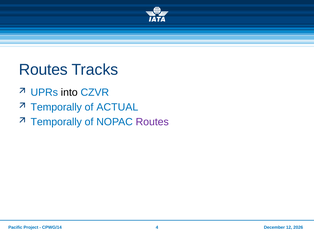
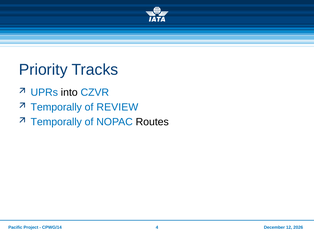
Routes at (43, 70): Routes -> Priority
ACTUAL: ACTUAL -> REVIEW
Routes at (152, 122) colour: purple -> black
